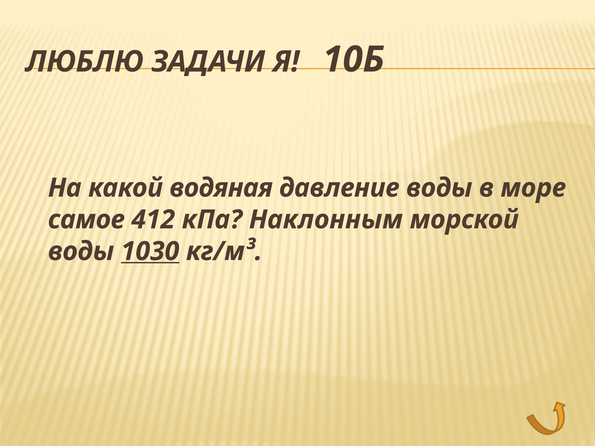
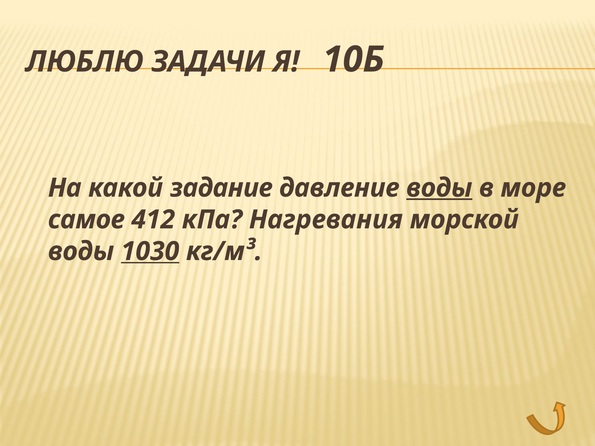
водяная: водяная -> задание
воды at (439, 188) underline: none -> present
Наклонным: Наклонным -> Нагревания
